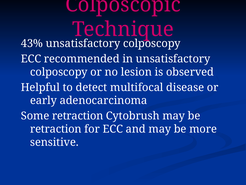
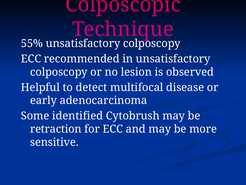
43%: 43% -> 55%
Some retraction: retraction -> identified
